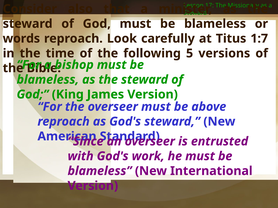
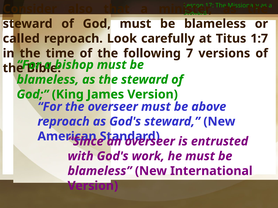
words: words -> called
5: 5 -> 7
